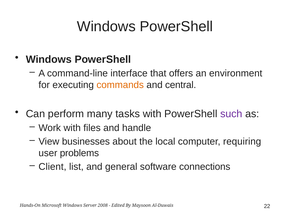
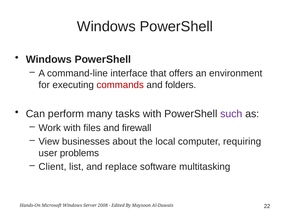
commands colour: orange -> red
central: central -> folders
handle: handle -> firewall
general: general -> replace
connections: connections -> multitasking
